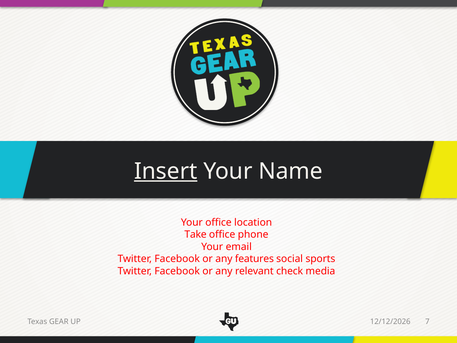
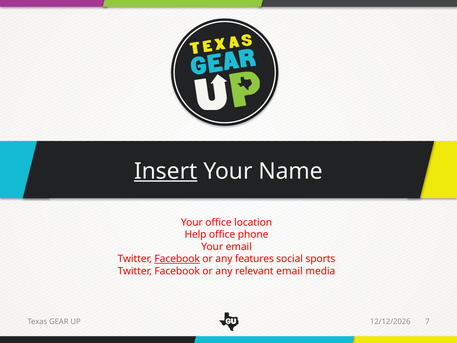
Take: Take -> Help
Facebook at (177, 259) underline: none -> present
relevant check: check -> email
